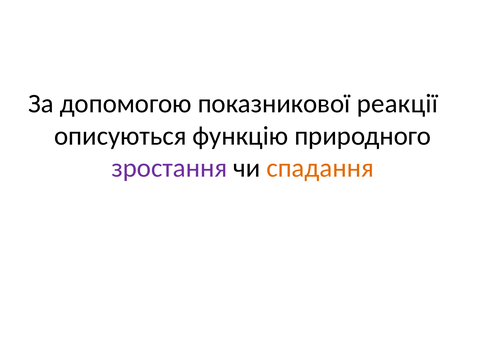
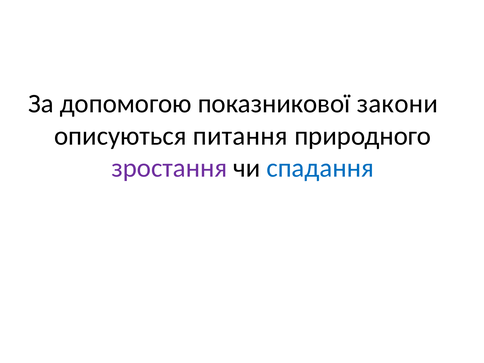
реакції: реакції -> закони
функцію: функцію -> питання
спадання colour: orange -> blue
